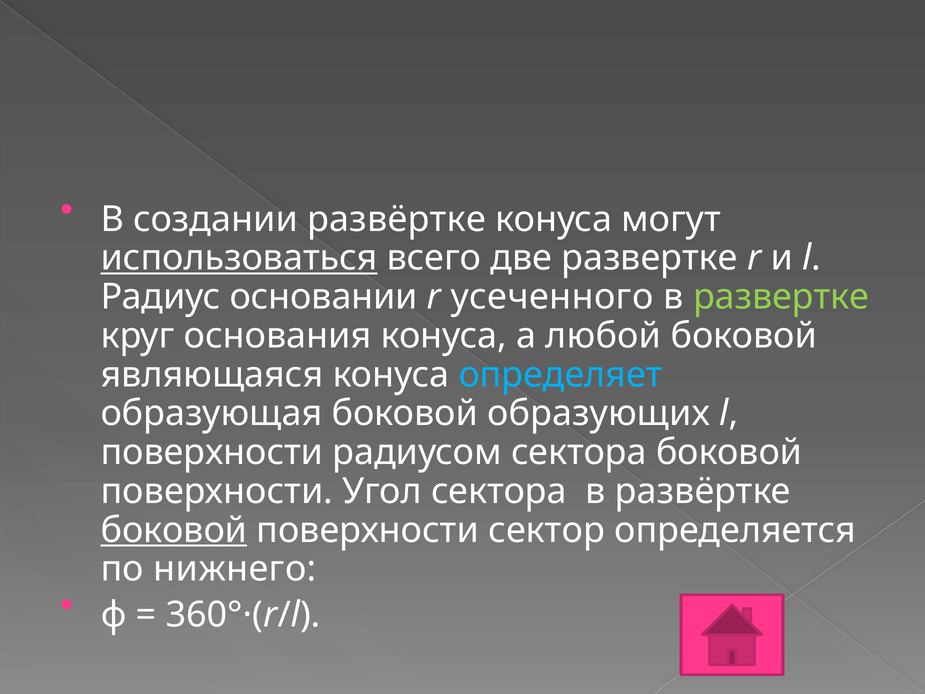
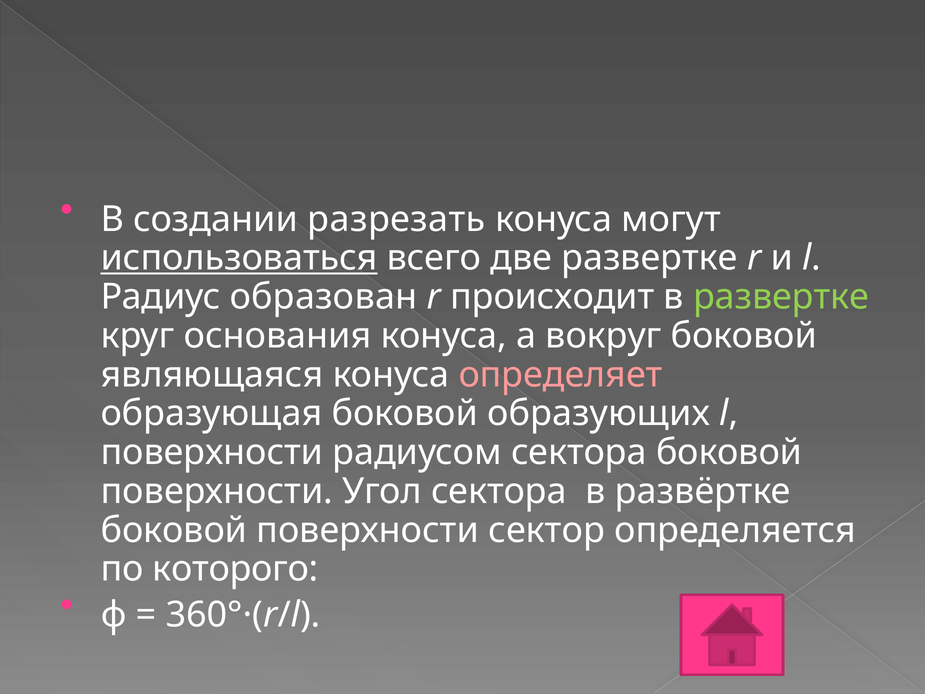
создании развёртке: развёртке -> разрезать
основании: основании -> образован
усеченного: усеченного -> происходит
любой: любой -> вокруг
определяет colour: light blue -> pink
боковой at (174, 530) underline: present -> none
нижнего: нижнего -> которого
